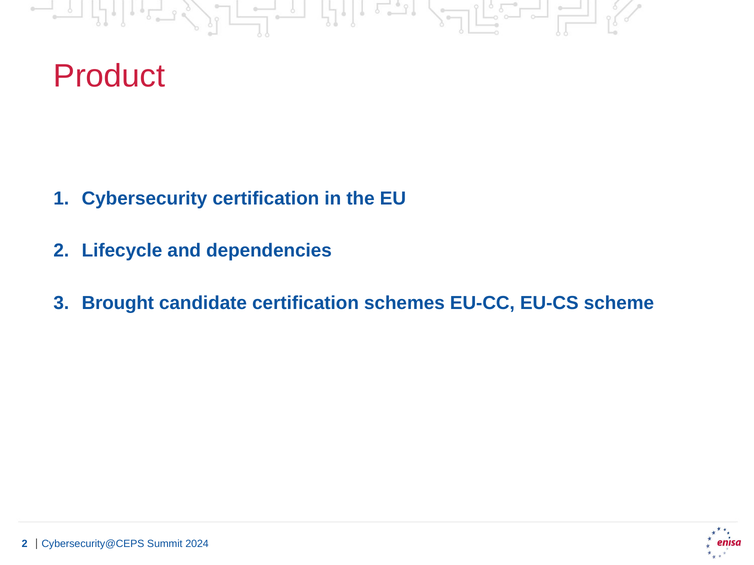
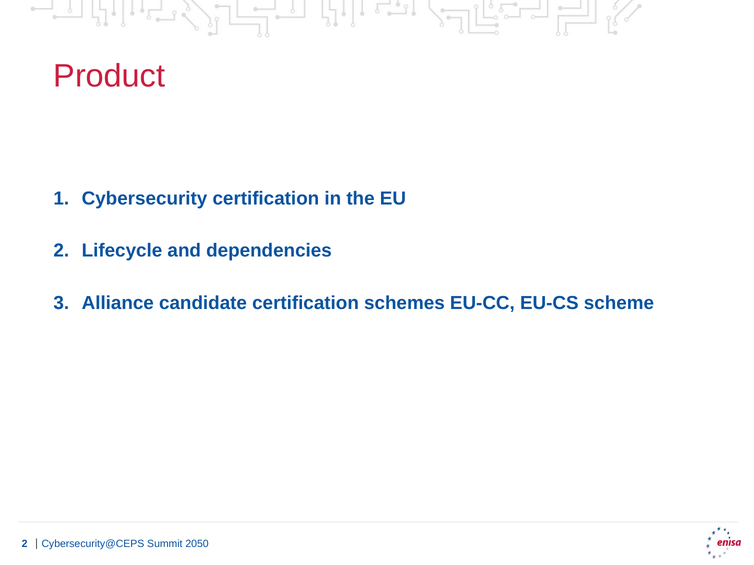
Brought: Brought -> Alliance
2024: 2024 -> 2050
